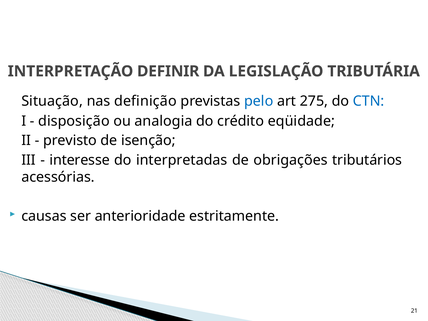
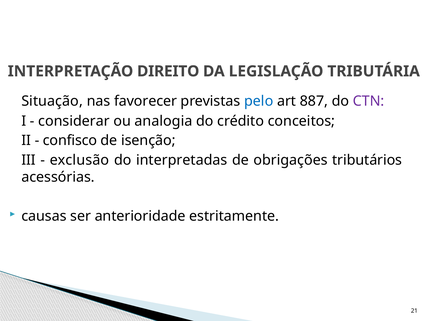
DEFINIR: DEFINIR -> DIREITO
definição: definição -> favorecer
275: 275 -> 887
CTN colour: blue -> purple
disposição: disposição -> considerar
eqüidade: eqüidade -> conceitos
previsto: previsto -> confisco
interesse: interesse -> exclusão
